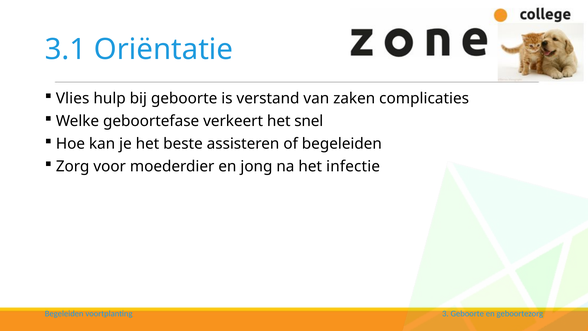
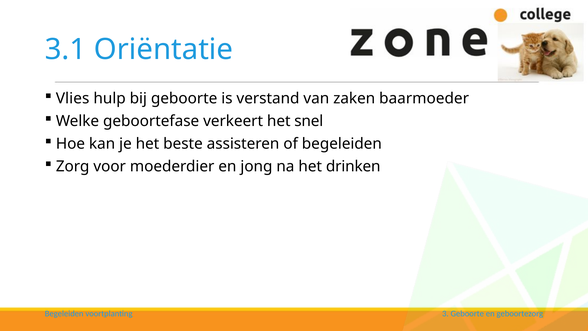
complicaties: complicaties -> baarmoeder
infectie: infectie -> drinken
